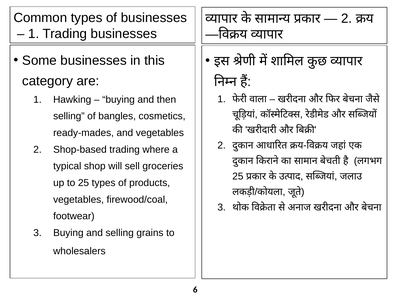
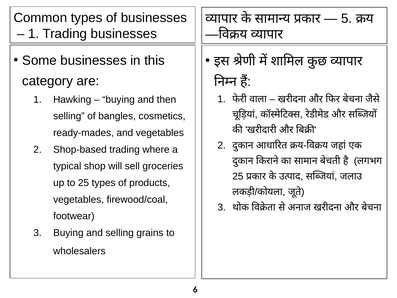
2 at (347, 18): 2 -> 5
